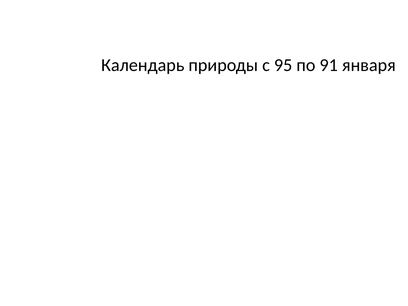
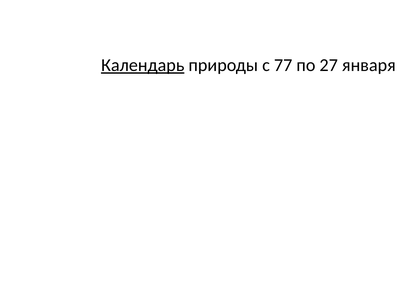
Календарь underline: none -> present
95: 95 -> 77
91: 91 -> 27
